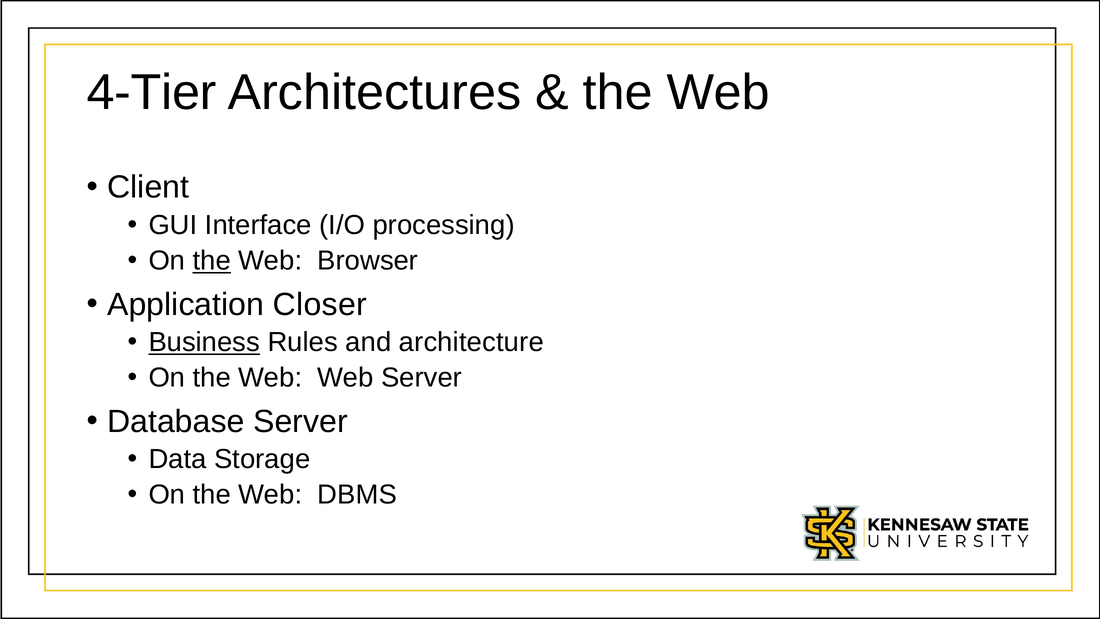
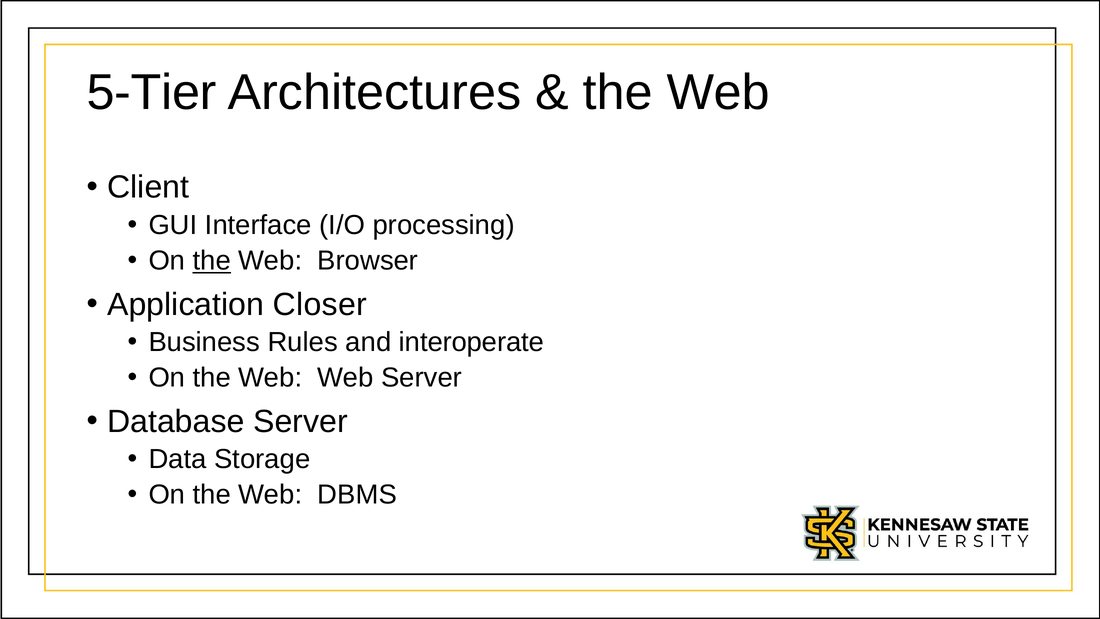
4-Tier: 4-Tier -> 5-Tier
Business underline: present -> none
architecture: architecture -> interoperate
